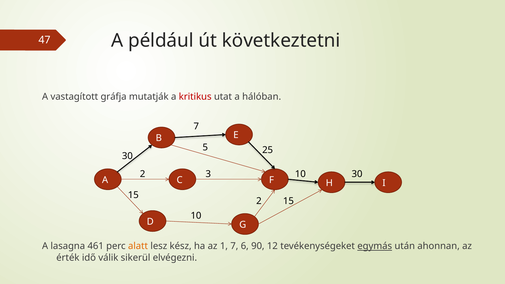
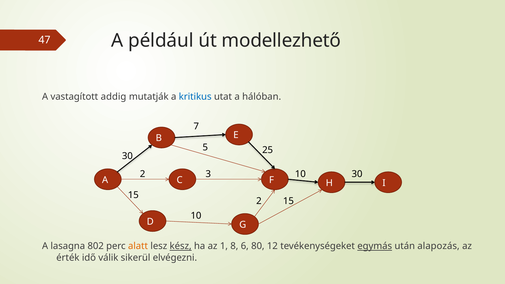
következtetni: következtetni -> modellezhető
gráfja: gráfja -> addig
kritikus colour: red -> blue
461: 461 -> 802
kész underline: none -> present
1 7: 7 -> 8
90: 90 -> 80
ahonnan: ahonnan -> alapozás
